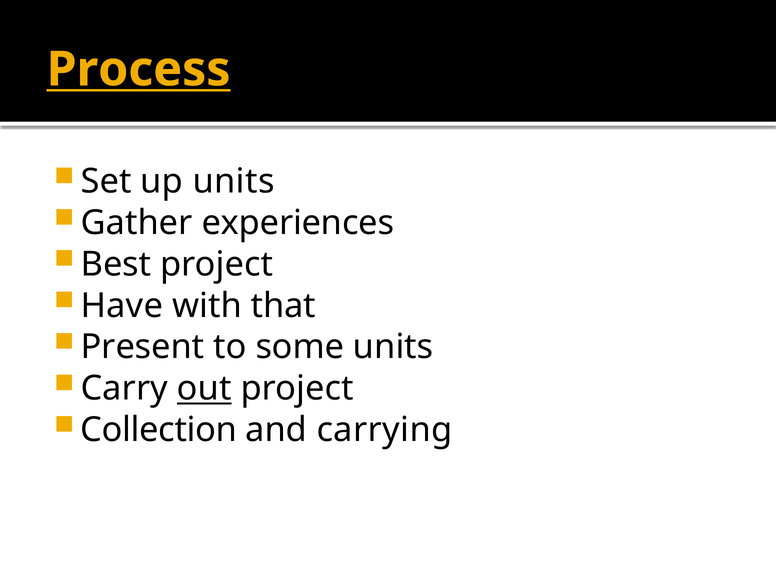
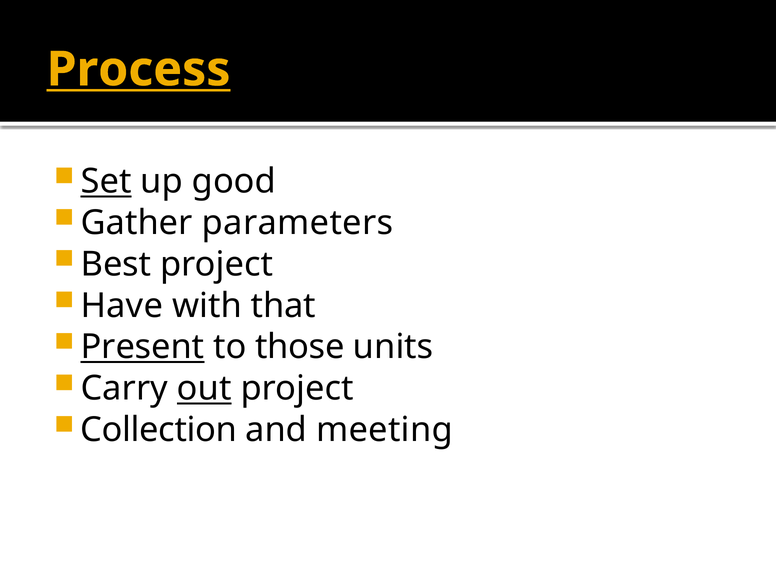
Set underline: none -> present
up units: units -> good
experiences: experiences -> parameters
Present underline: none -> present
some: some -> those
carrying: carrying -> meeting
